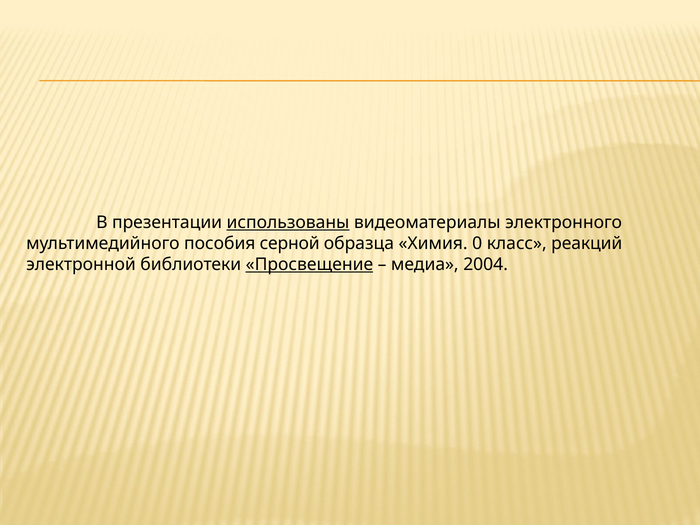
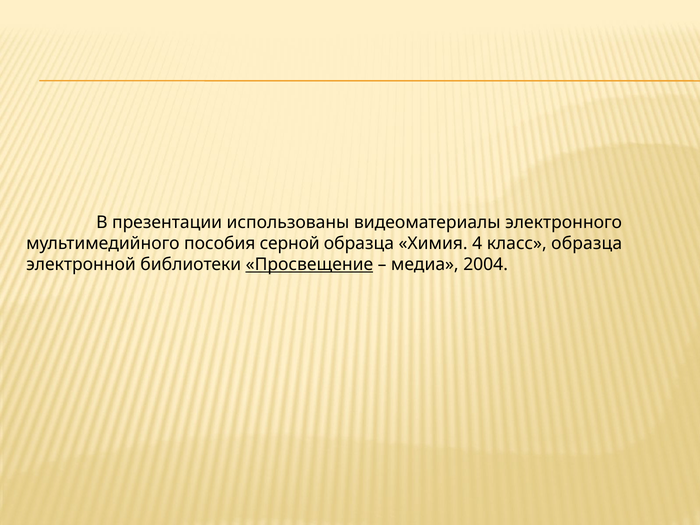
использованы underline: present -> none
0: 0 -> 4
класс реакций: реакций -> образца
